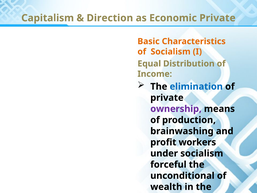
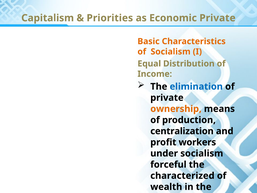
Direction: Direction -> Priorities
ownership colour: purple -> orange
brainwashing: brainwashing -> centralization
unconditional: unconditional -> characterized
